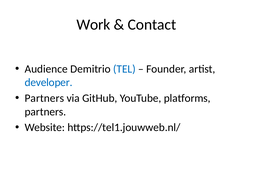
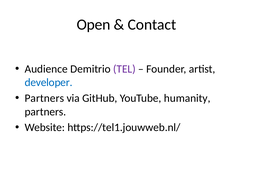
Work: Work -> Open
TEL colour: blue -> purple
platforms: platforms -> humanity
